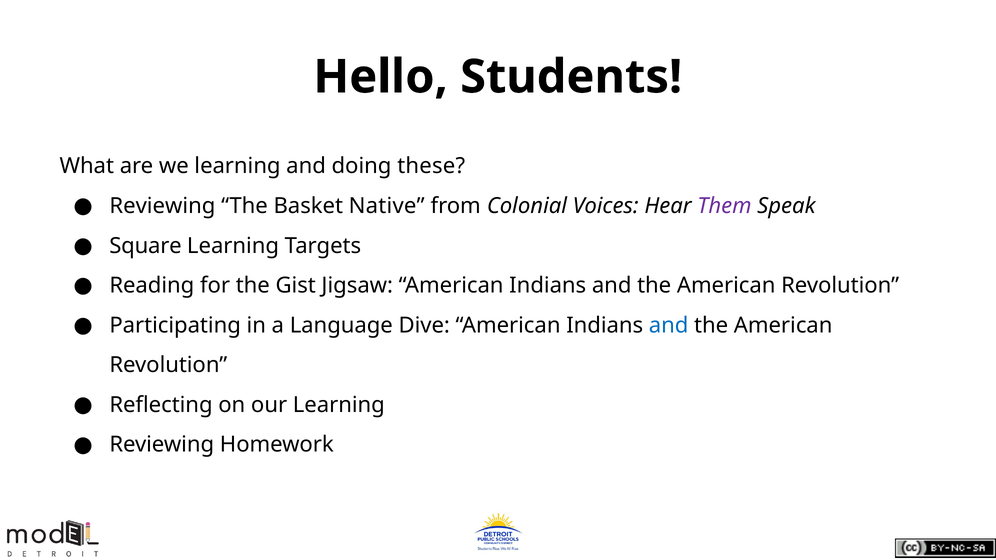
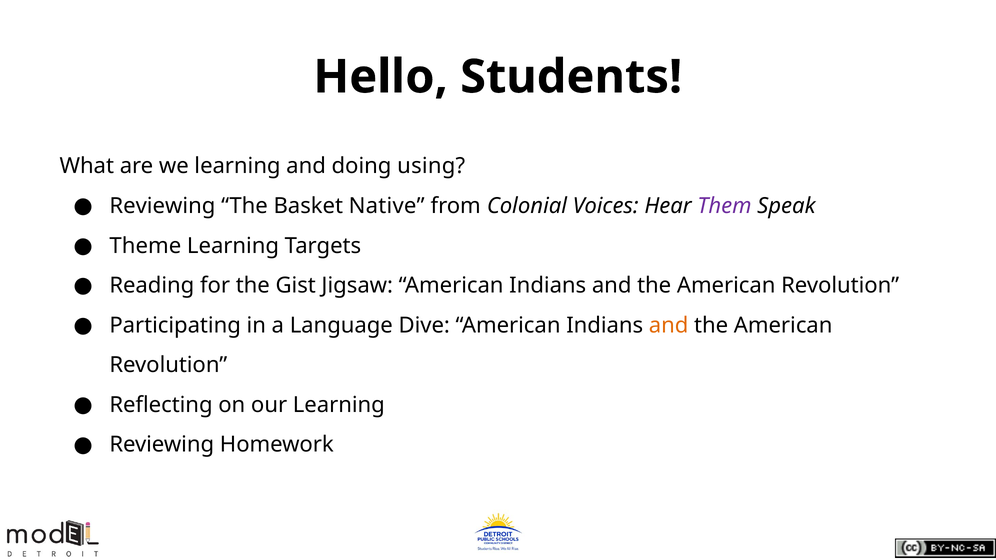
these: these -> using
Square: Square -> Theme
and at (669, 325) colour: blue -> orange
